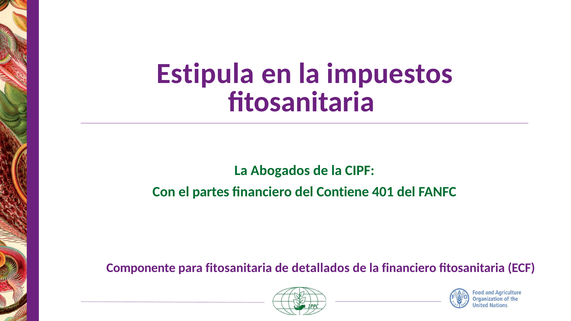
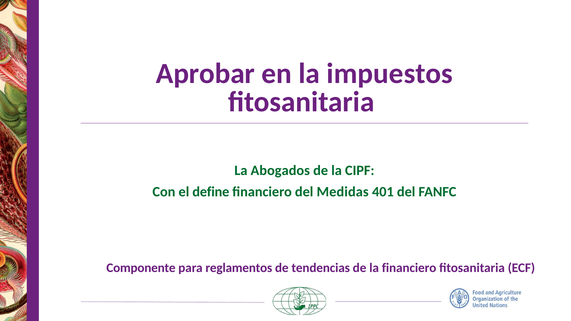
Estipula: Estipula -> Aprobar
partes: partes -> define
Contiene: Contiene -> Medidas
para fitosanitaria: fitosanitaria -> reglamentos
detallados: detallados -> tendencias
